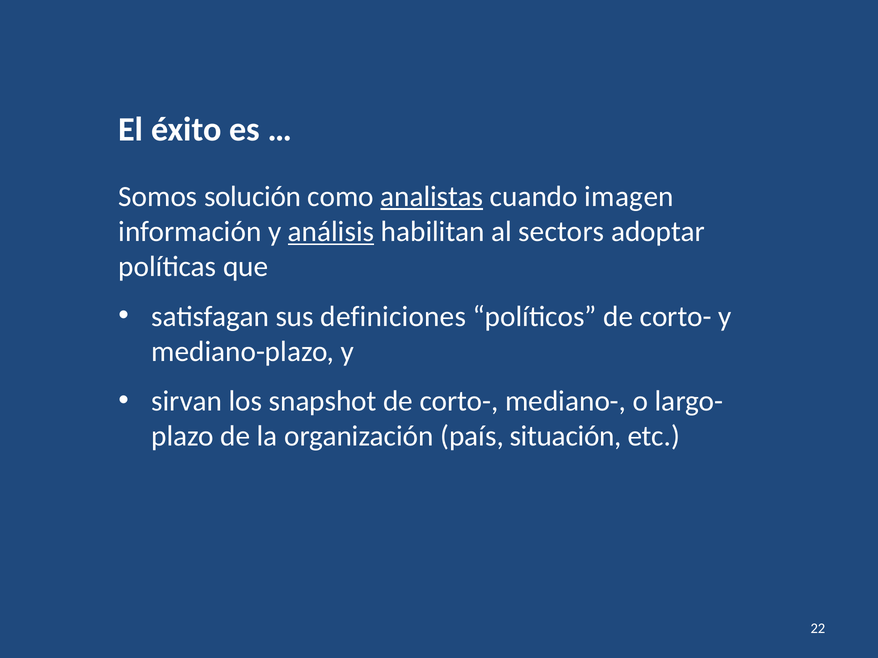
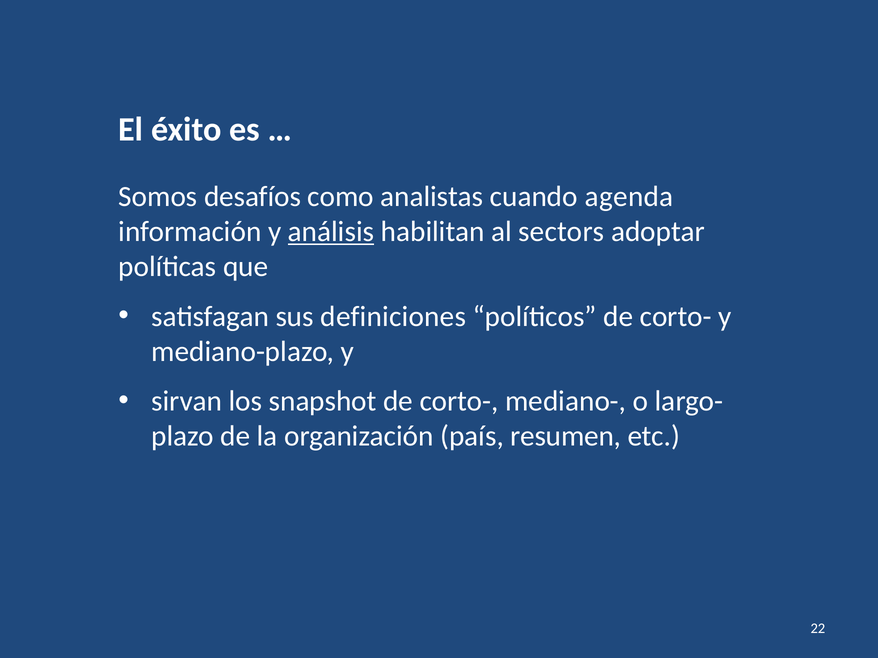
solución: solución -> desafíos
analistas underline: present -> none
imagen: imagen -> agenda
situación: situación -> resumen
